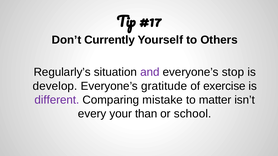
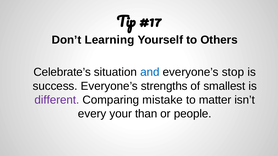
Currently: Currently -> Learning
Regularly’s: Regularly’s -> Celebrate’s
and colour: purple -> blue
develop: develop -> success
gratitude: gratitude -> strengths
exercise: exercise -> smallest
school: school -> people
